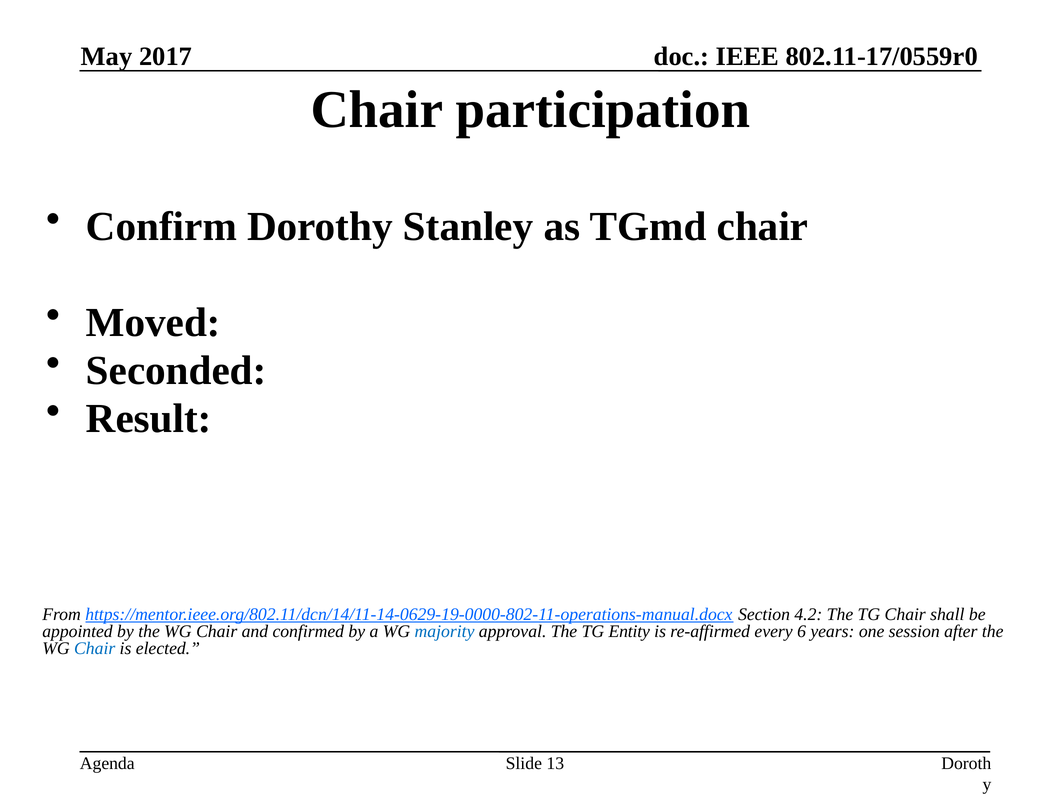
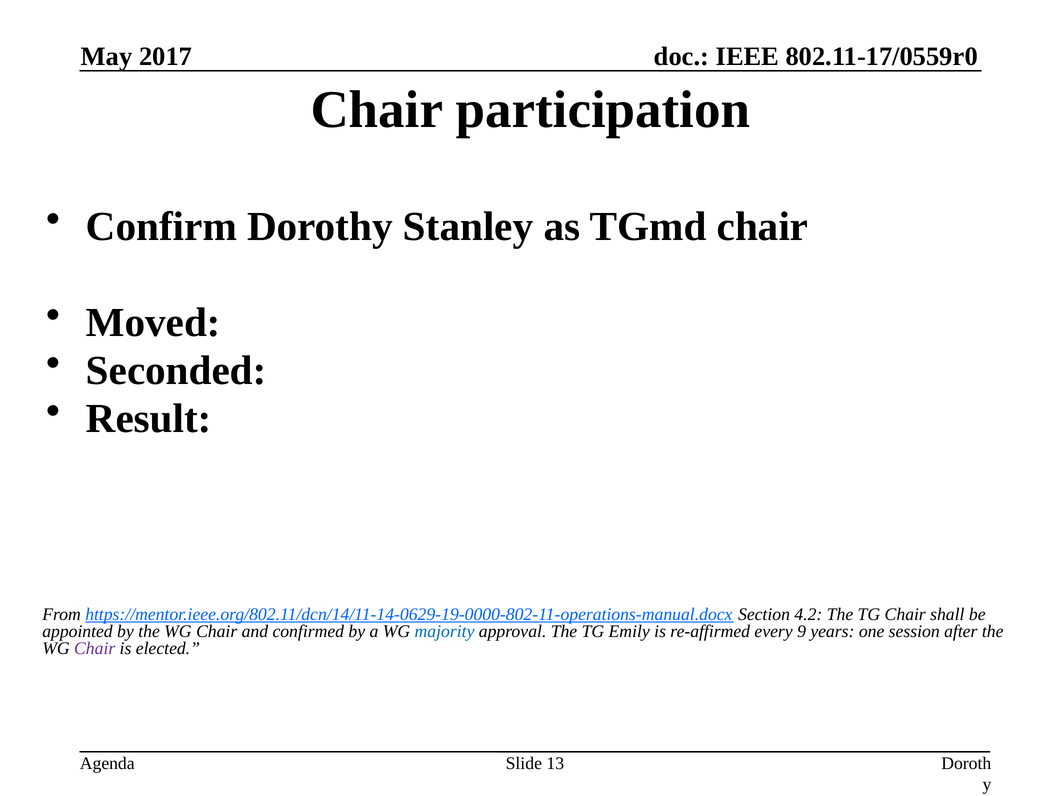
Entity: Entity -> Emily
6: 6 -> 9
Chair at (95, 648) colour: blue -> purple
